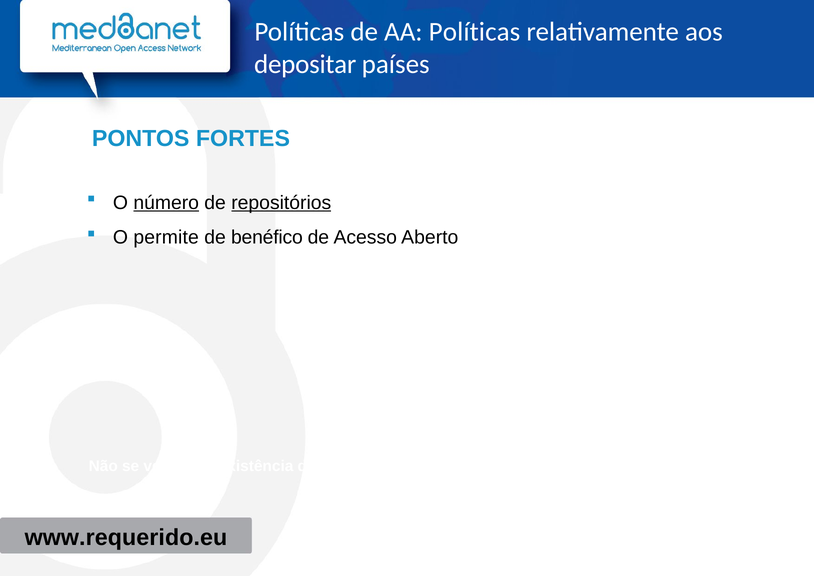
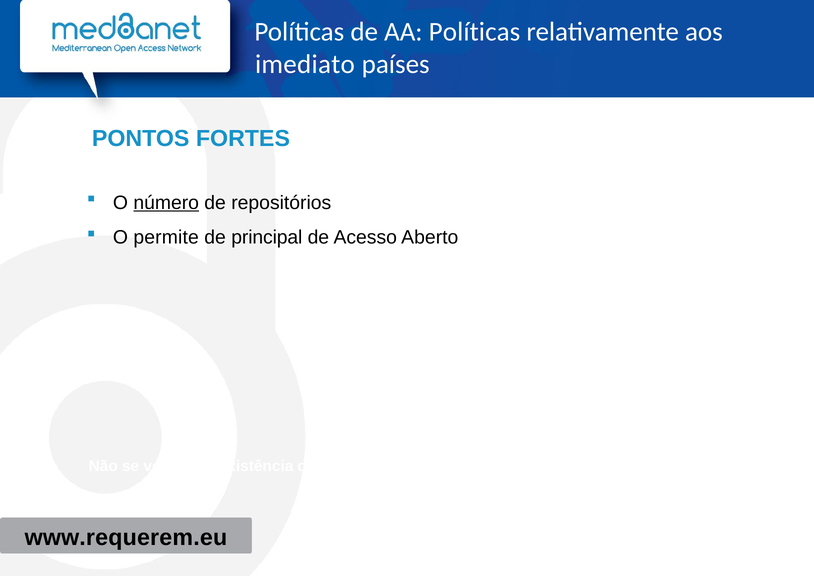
depositar: depositar -> imediato
repositórios underline: present -> none
benéfico: benéfico -> principal
www.requerido.eu: www.requerido.eu -> www.requerem.eu
